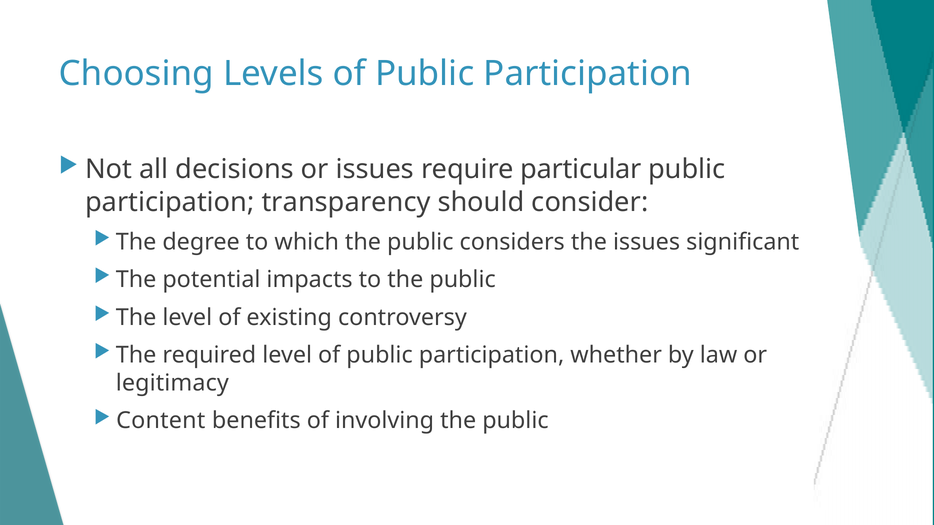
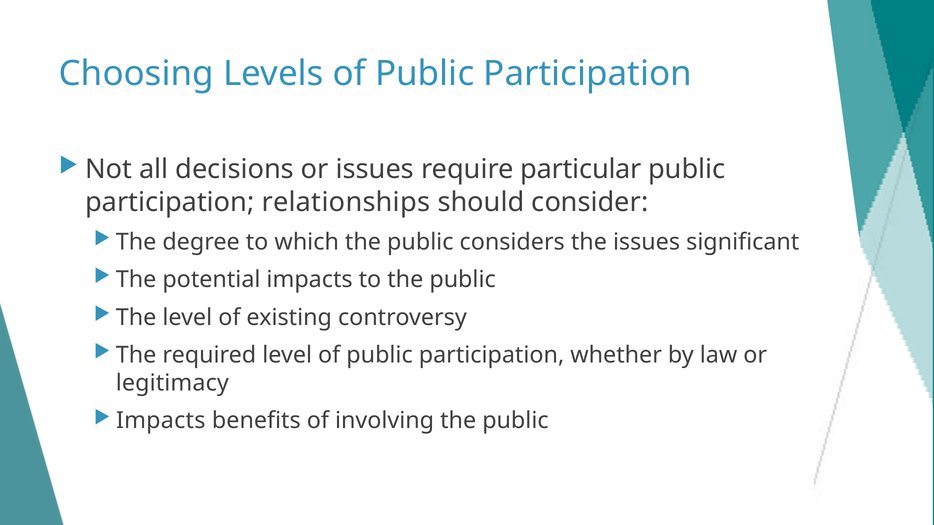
transparency: transparency -> relationships
Content at (161, 421): Content -> Impacts
